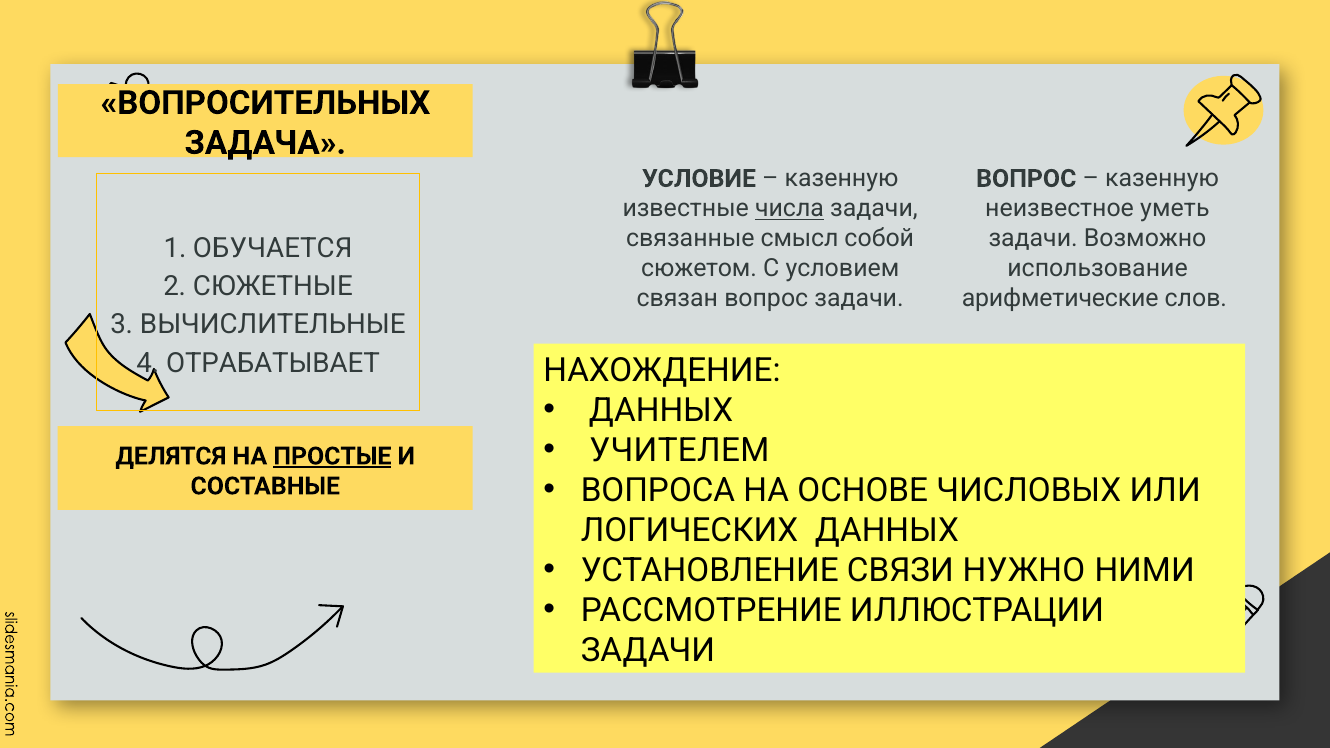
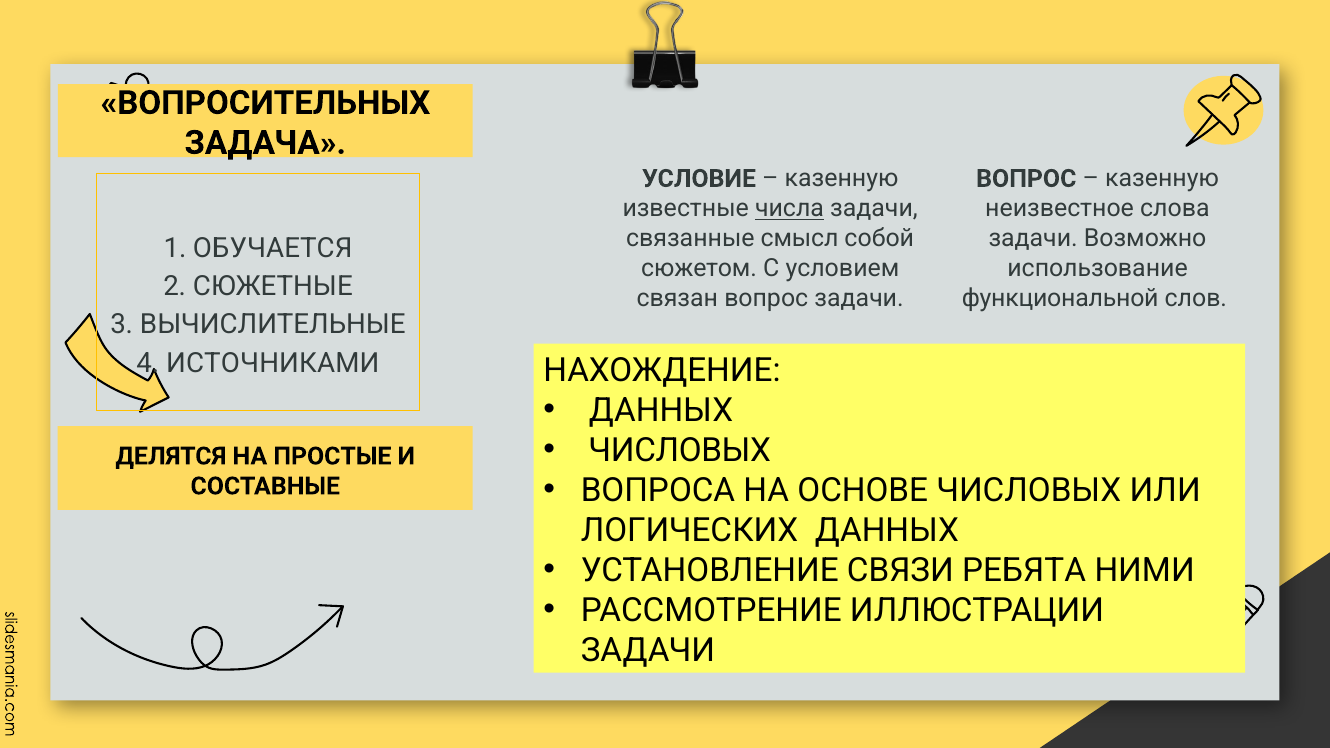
уметь: уметь -> слова
арифметические: арифметические -> функциональной
ОТРАБАТЫВАЕТ: ОТРАБАТЫВАЕТ -> ИСТОЧНИКАМИ
УЧИТЕЛЕМ at (679, 451): УЧИТЕЛЕМ -> ЧИСЛОВЫХ
ПРОСТЫЕ underline: present -> none
НУЖНО: НУЖНО -> РЕБЯТА
